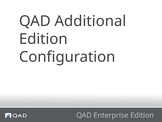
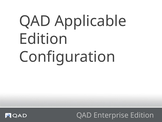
Additional: Additional -> Applicable
